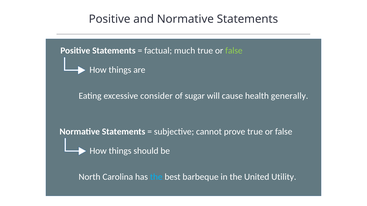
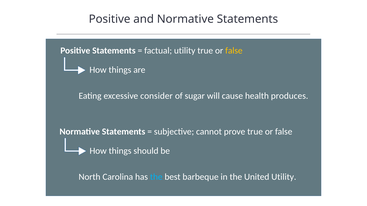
factual much: much -> utility
false at (234, 51) colour: light green -> yellow
generally: generally -> produces
